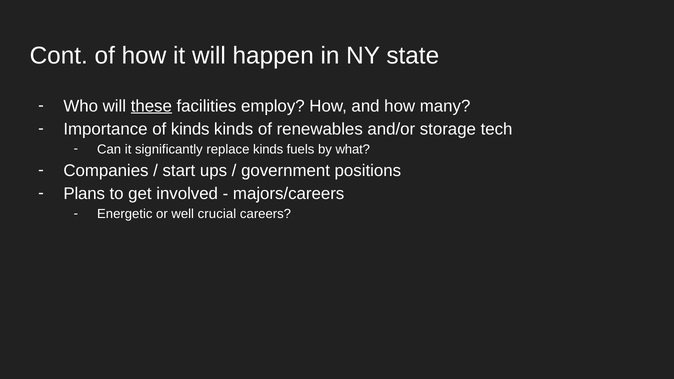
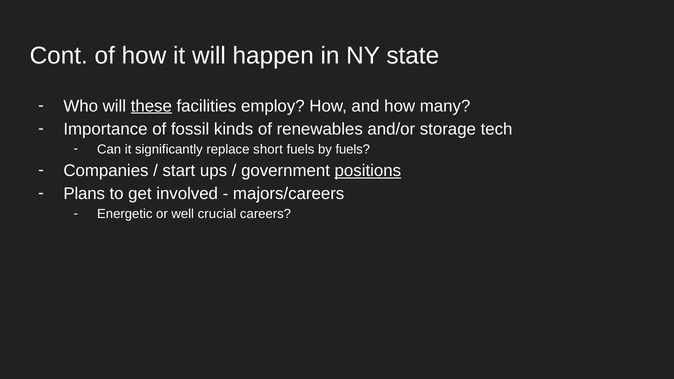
of kinds: kinds -> fossil
replace kinds: kinds -> short
by what: what -> fuels
positions underline: none -> present
